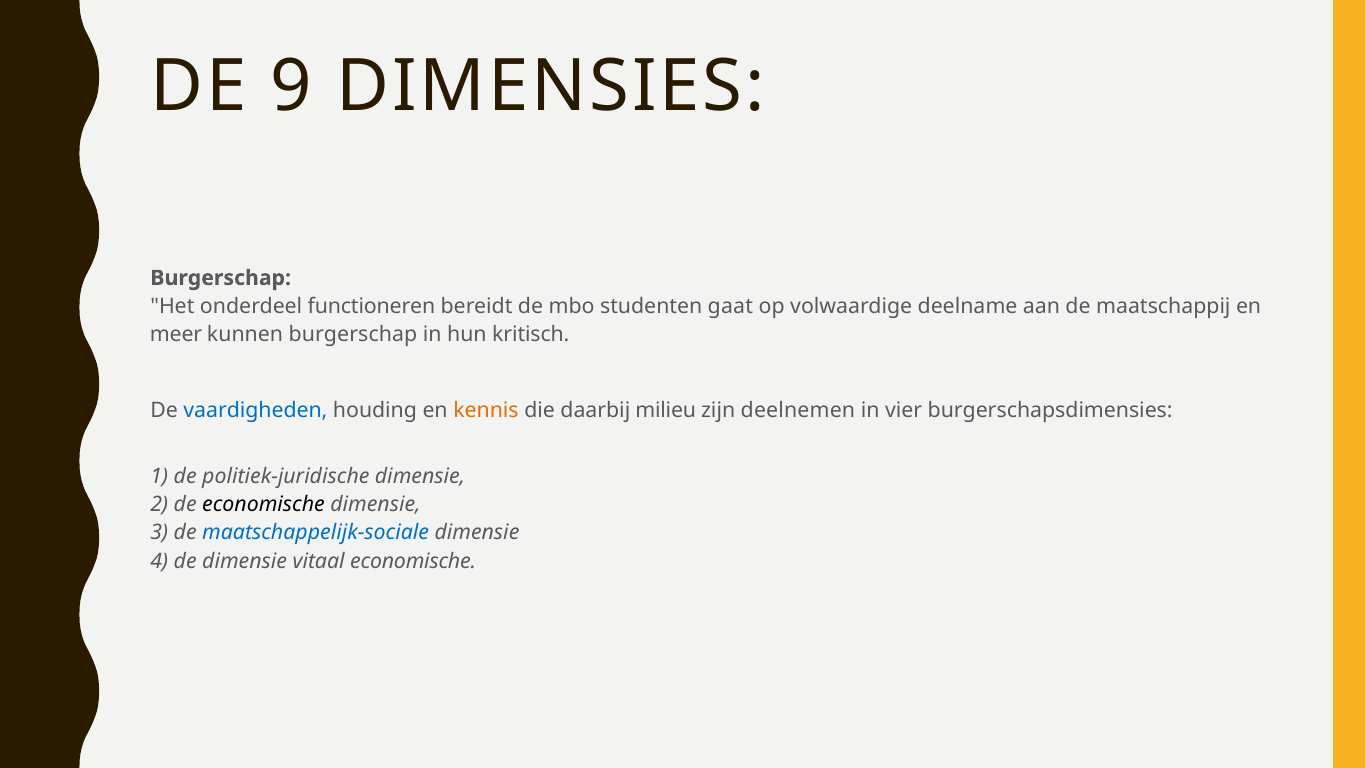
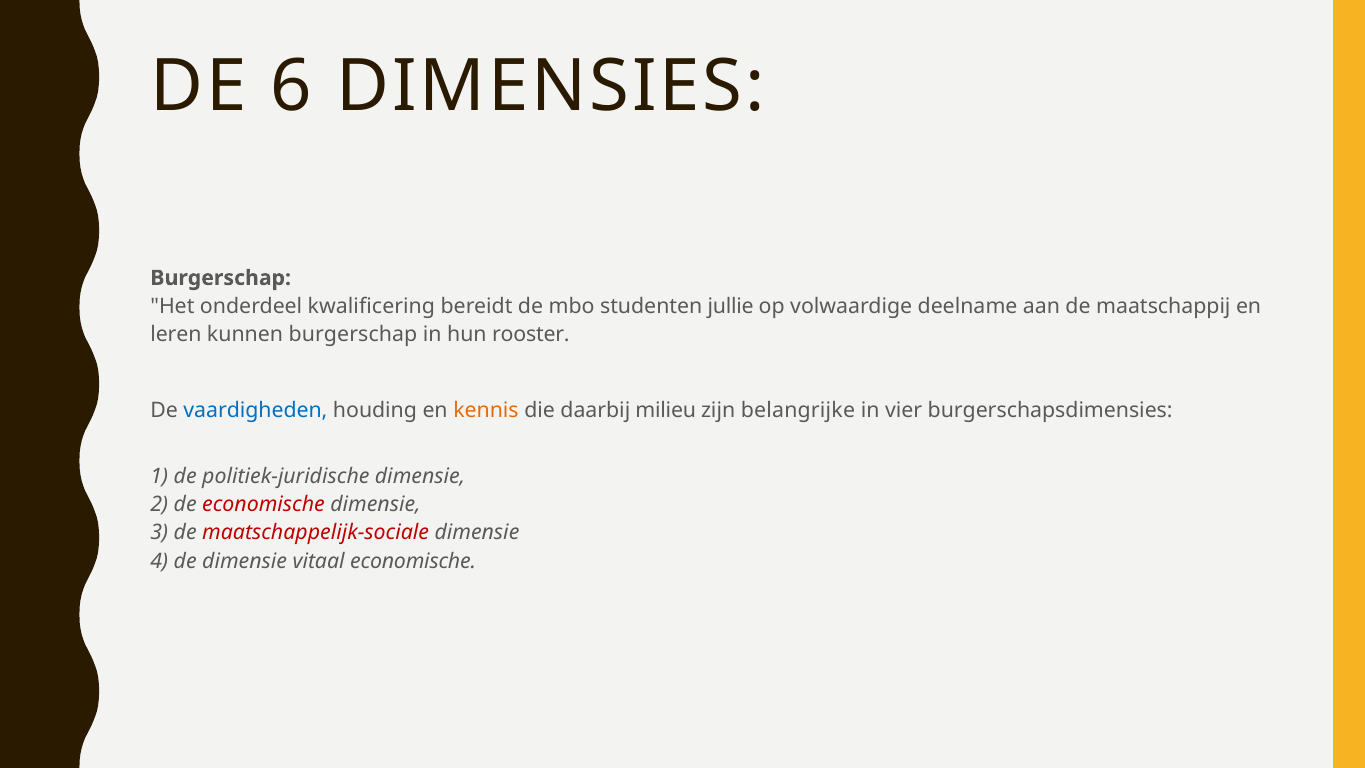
9: 9 -> 6
functioneren: functioneren -> kwalificering
gaat: gaat -> jullie
meer: meer -> leren
kritisch: kritisch -> rooster
deelnemen: deelnemen -> belangrijke
economische at (263, 505) colour: black -> red
maatschappelijk-sociale colour: blue -> red
